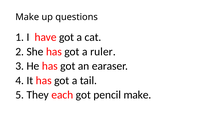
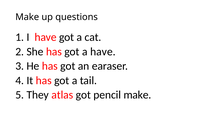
a ruler: ruler -> have
each: each -> atlas
